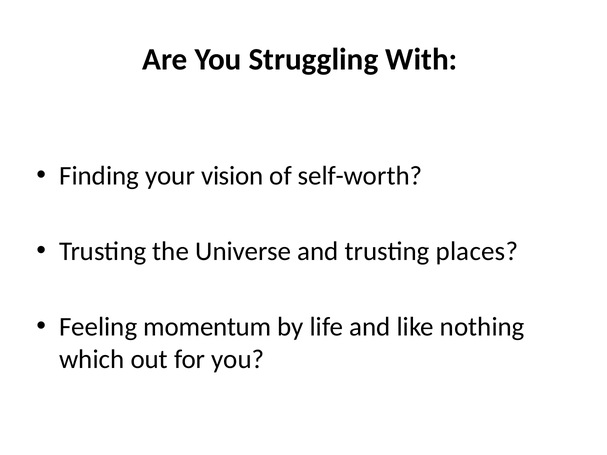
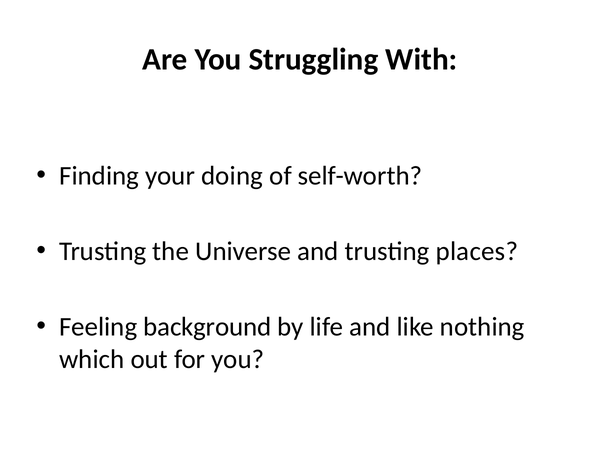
vision: vision -> doing
momentum: momentum -> background
